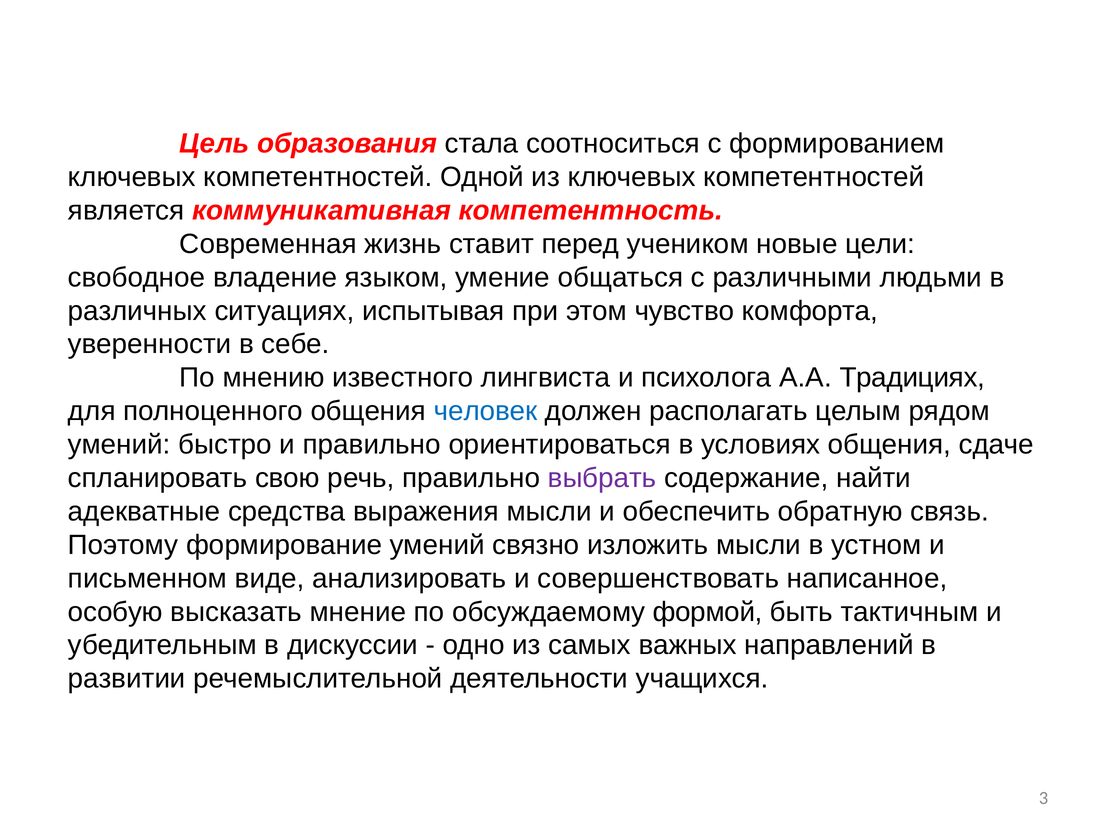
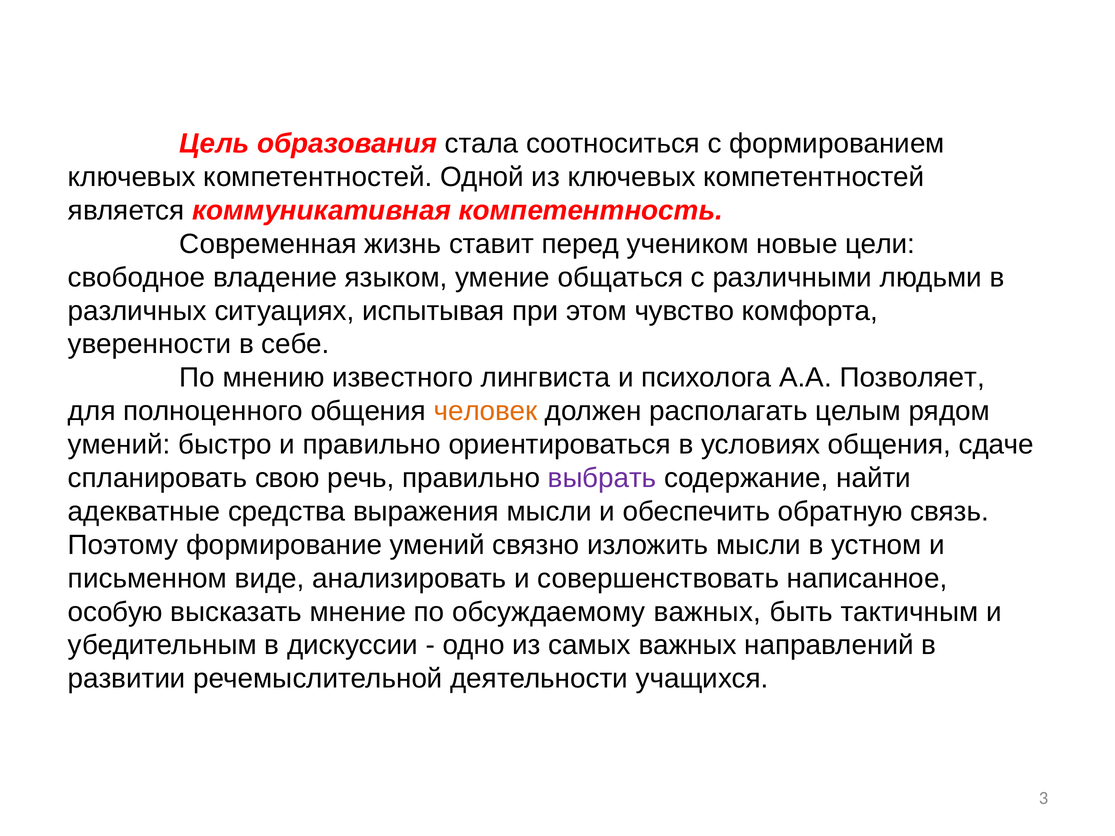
Традициях: Традициях -> Позволяет
человек colour: blue -> orange
обсуждаемому формой: формой -> важных
